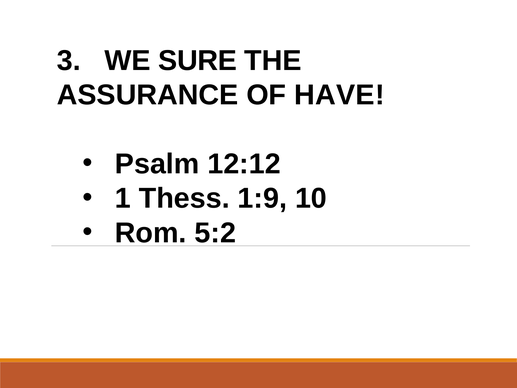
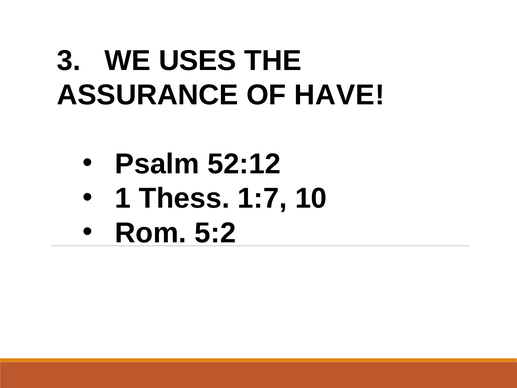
SURE: SURE -> USES
12:12: 12:12 -> 52:12
1:9: 1:9 -> 1:7
